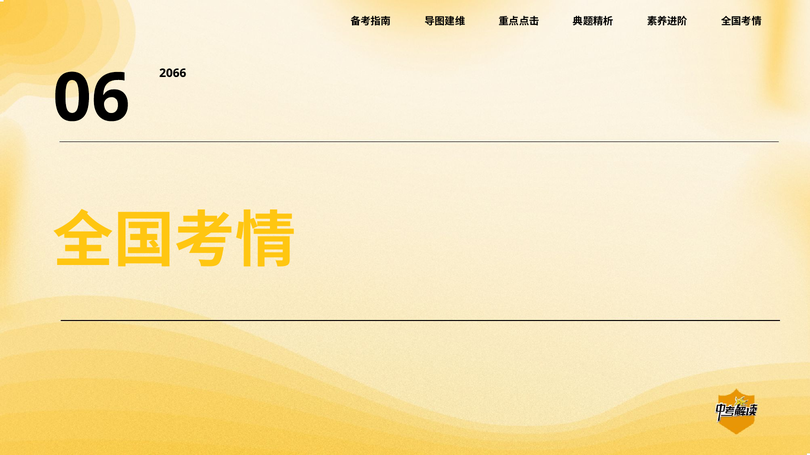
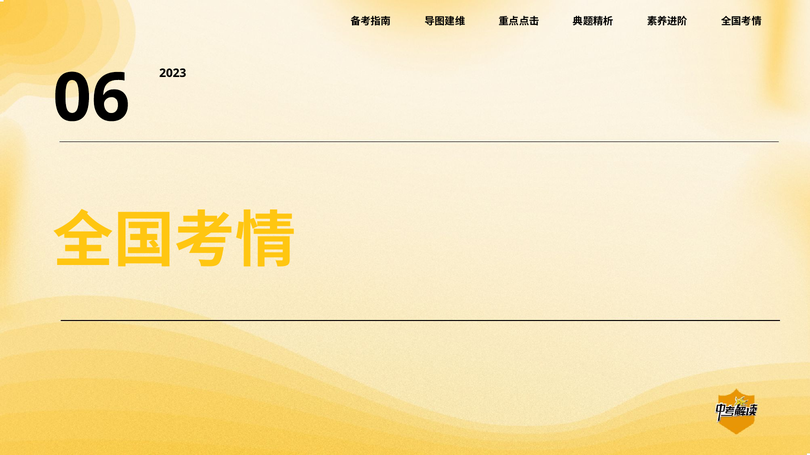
2066: 2066 -> 2023
